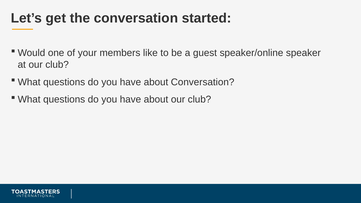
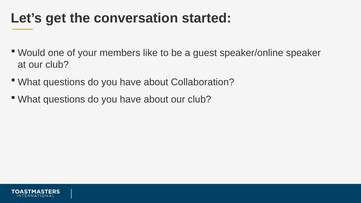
about Conversation: Conversation -> Collaboration
